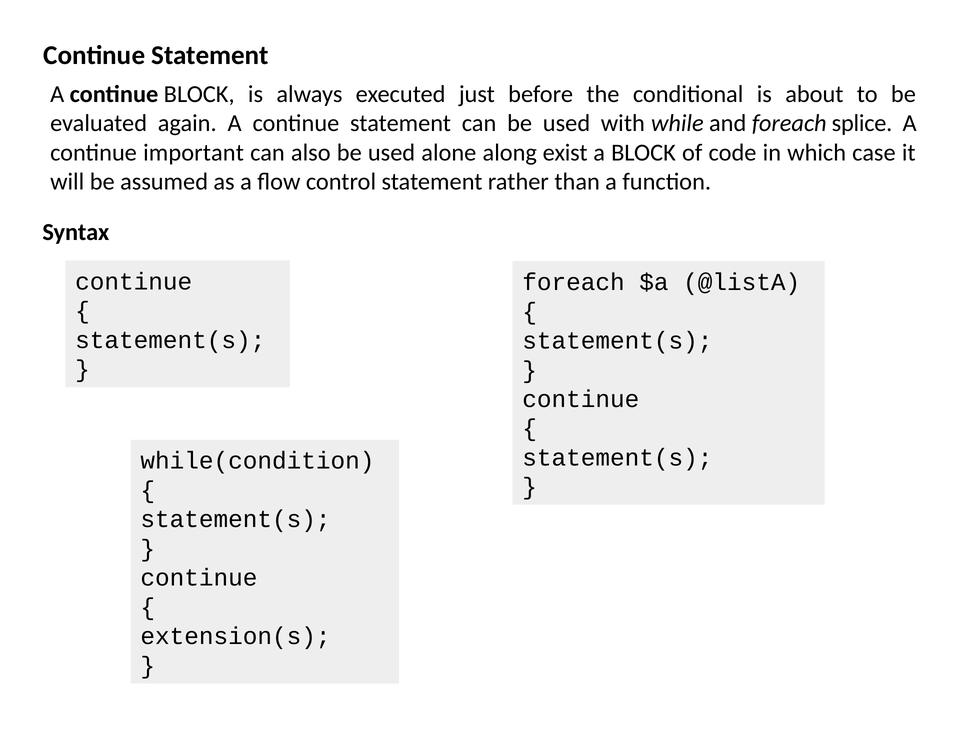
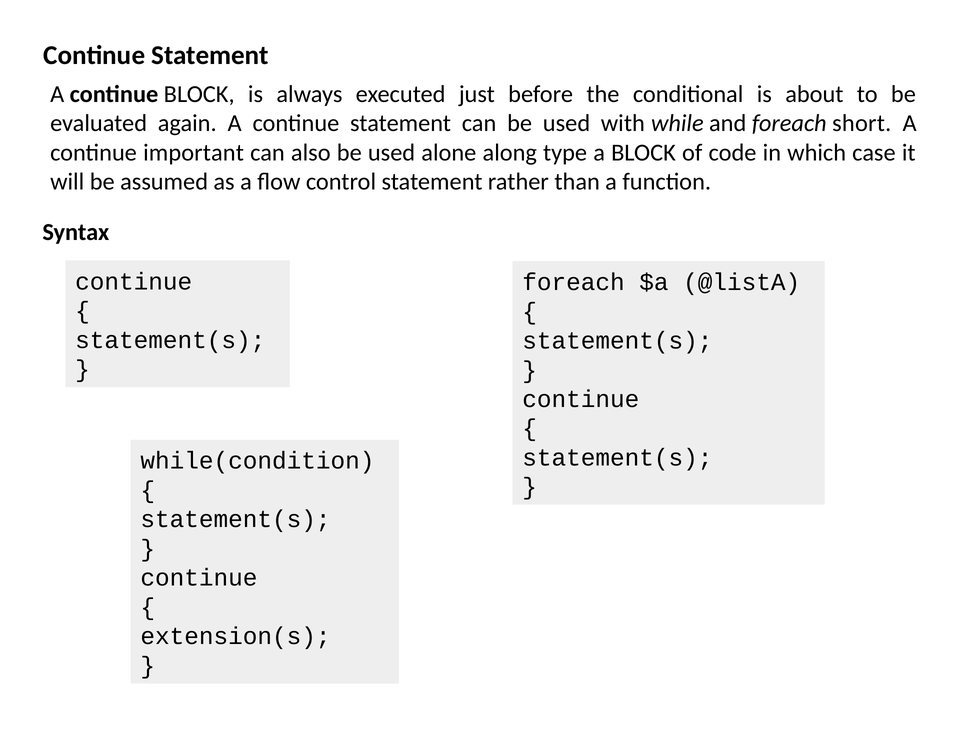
splice: splice -> short
exist: exist -> type
